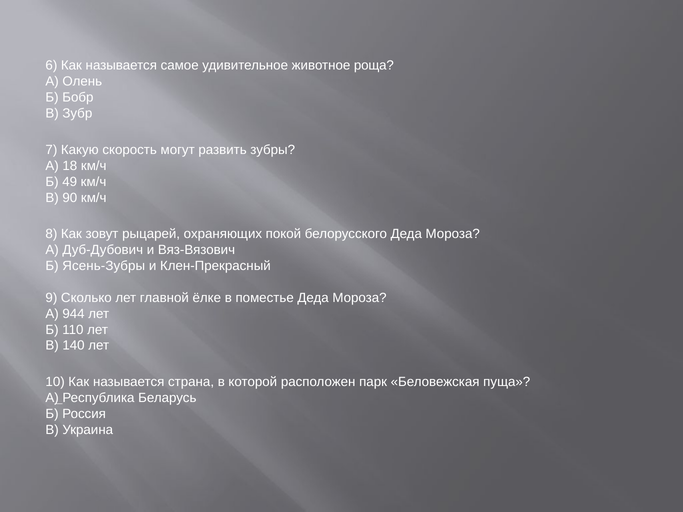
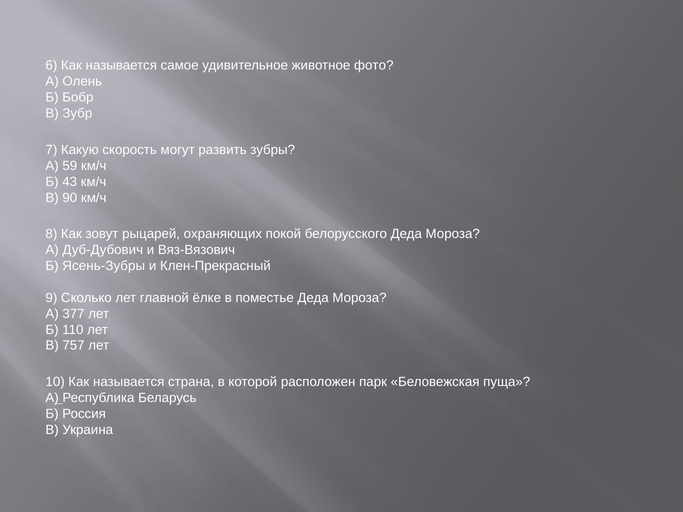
роща: роща -> фото
18: 18 -> 59
49: 49 -> 43
944: 944 -> 377
140: 140 -> 757
